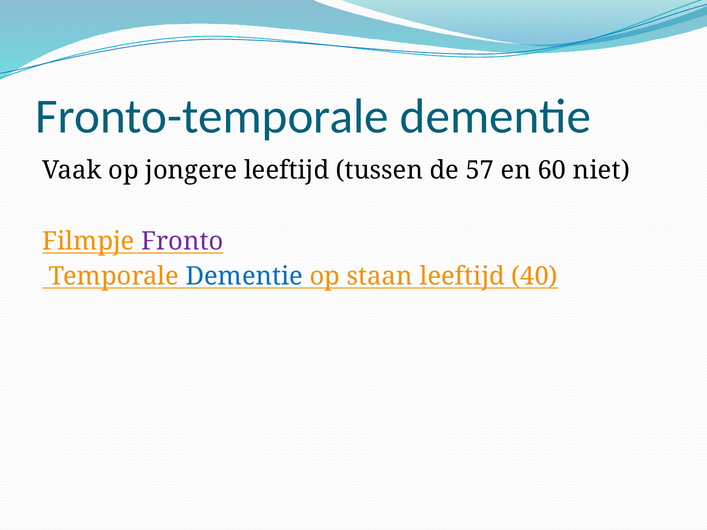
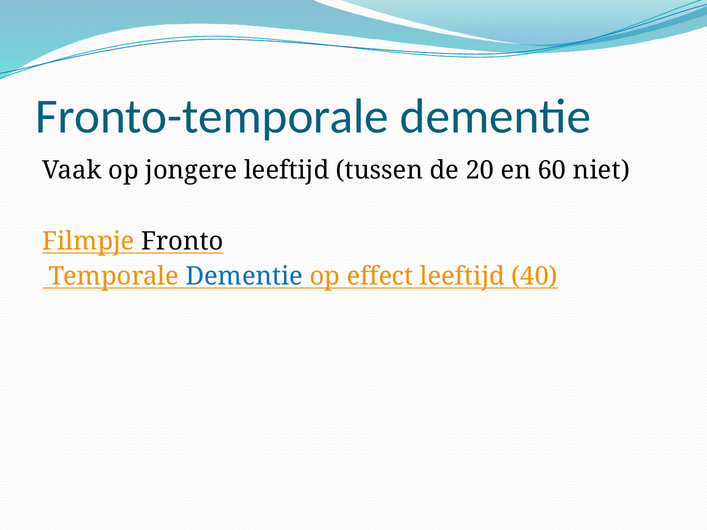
57: 57 -> 20
Fronto colour: purple -> black
staan: staan -> effect
